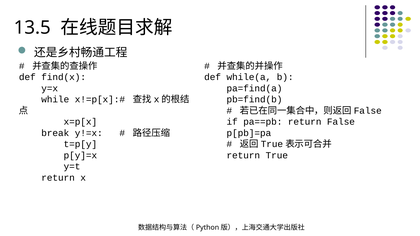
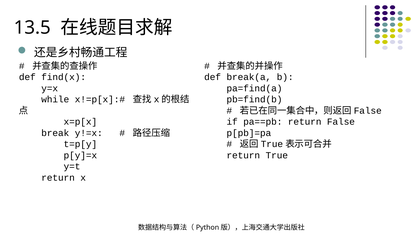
while(a: while(a -> break(a
